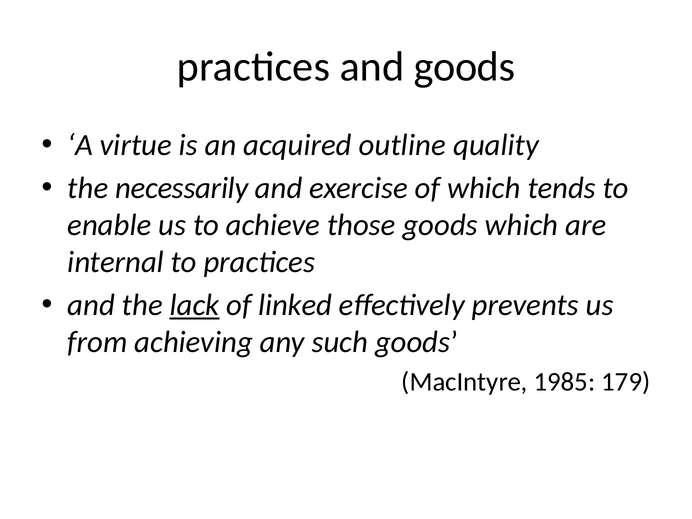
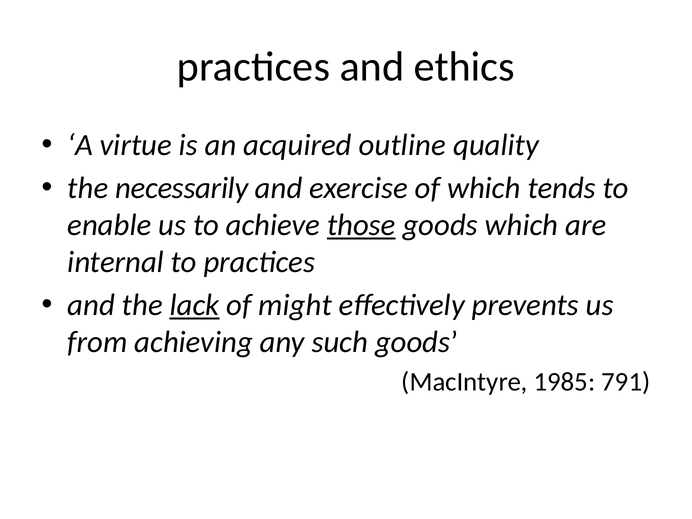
and goods: goods -> ethics
those underline: none -> present
linked: linked -> might
179: 179 -> 791
